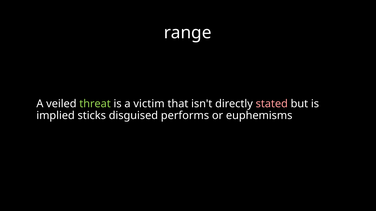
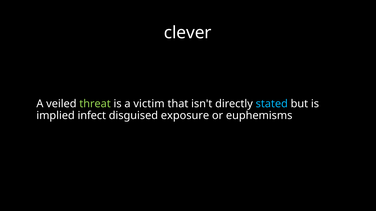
range: range -> clever
stated colour: pink -> light blue
sticks: sticks -> infect
performs: performs -> exposure
